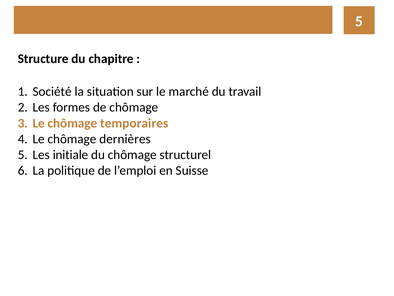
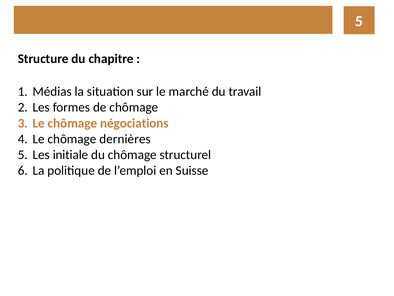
Société: Société -> Médias
temporaires: temporaires -> négociations
